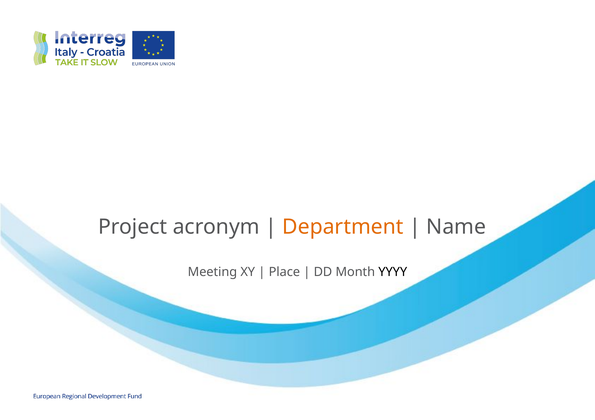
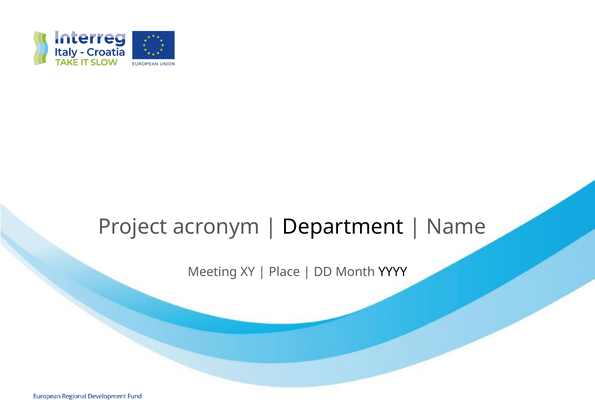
Department colour: orange -> black
